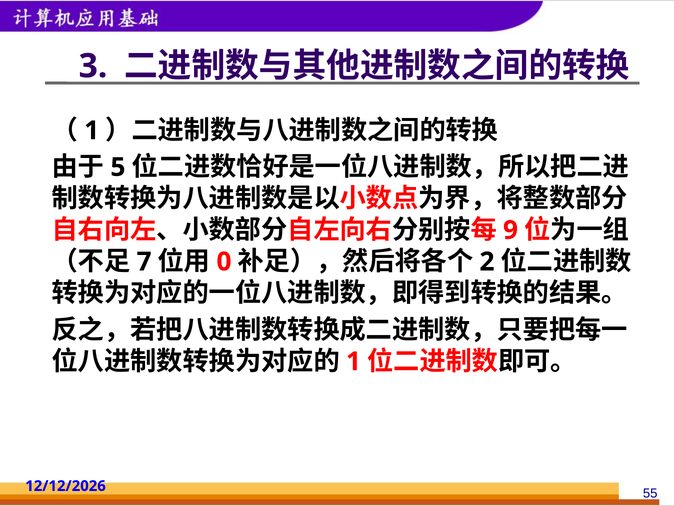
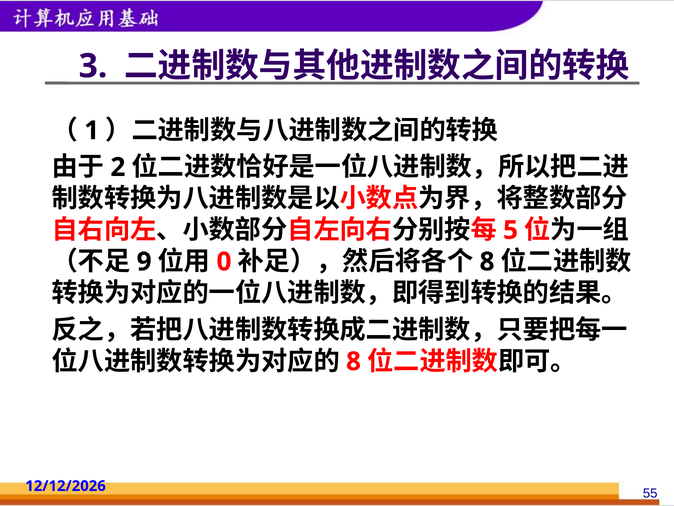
5: 5 -> 2
9: 9 -> 5
7: 7 -> 9
2 at (487, 261): 2 -> 8
1 at (353, 361): 1 -> 8
